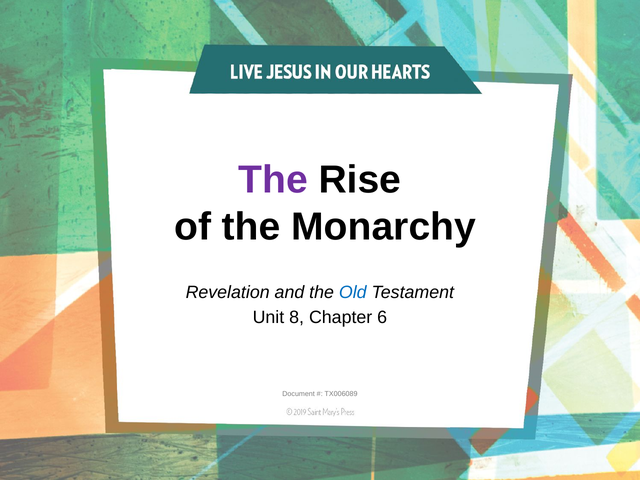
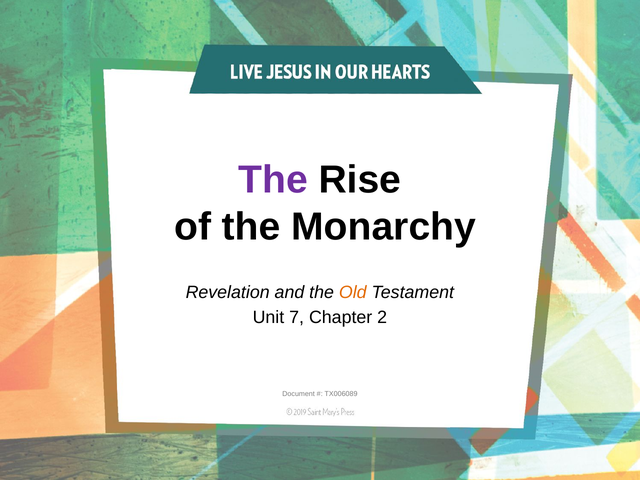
Old colour: blue -> orange
8: 8 -> 7
6: 6 -> 2
